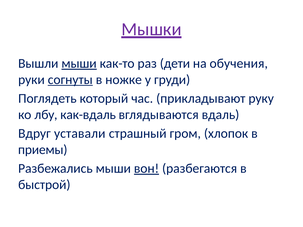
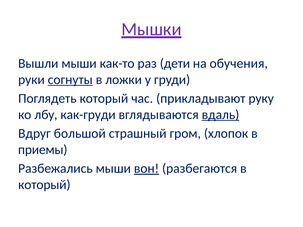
мыши at (79, 64) underline: present -> none
ножке: ножке -> ложки
как-вдаль: как-вдаль -> как-груди
вдаль underline: none -> present
уставали: уставали -> большой
быстрой at (44, 185): быстрой -> который
